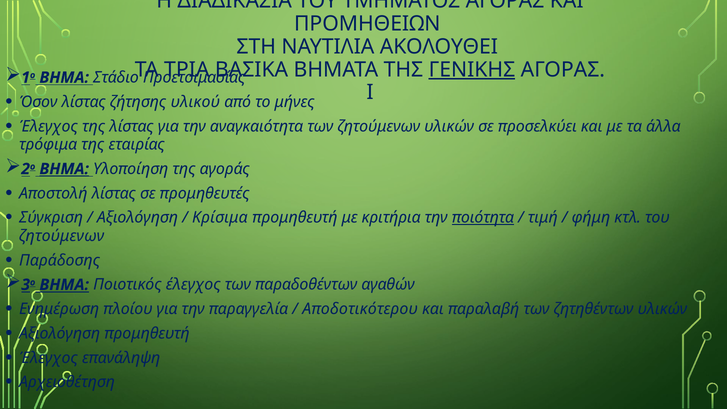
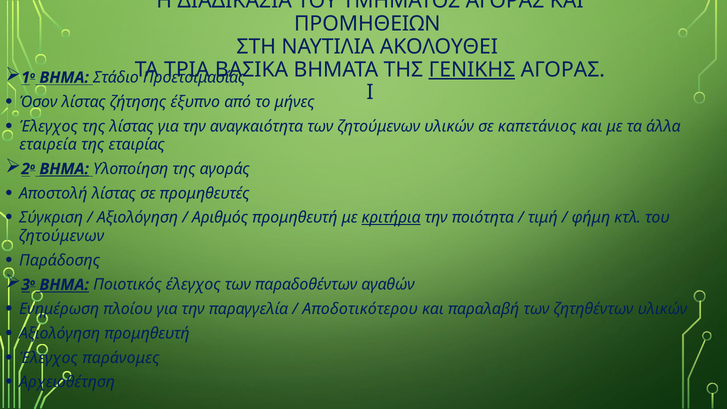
υλικού: υλικού -> έξυπνο
προσελκύει: προσελκύει -> καπετάνιος
τρόφιμα: τρόφιμα -> εταιρεία
Κρίσιμα: Κρίσιμα -> Αριθμός
κριτήρια underline: none -> present
ποιότητα underline: present -> none
επανάληψη: επανάληψη -> παράνομες
